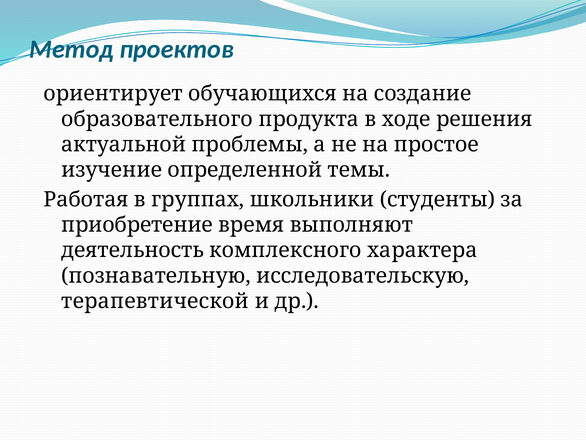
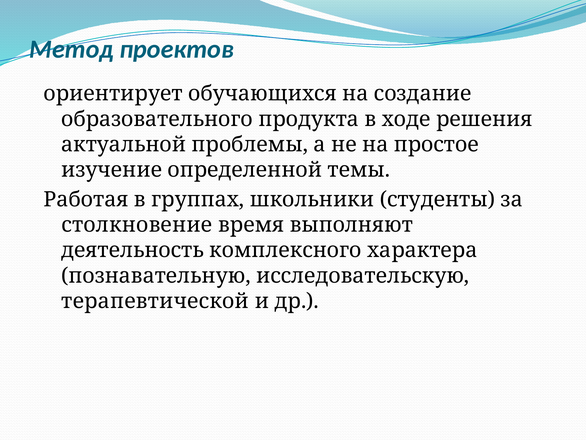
приобретение: приобретение -> столкновение
